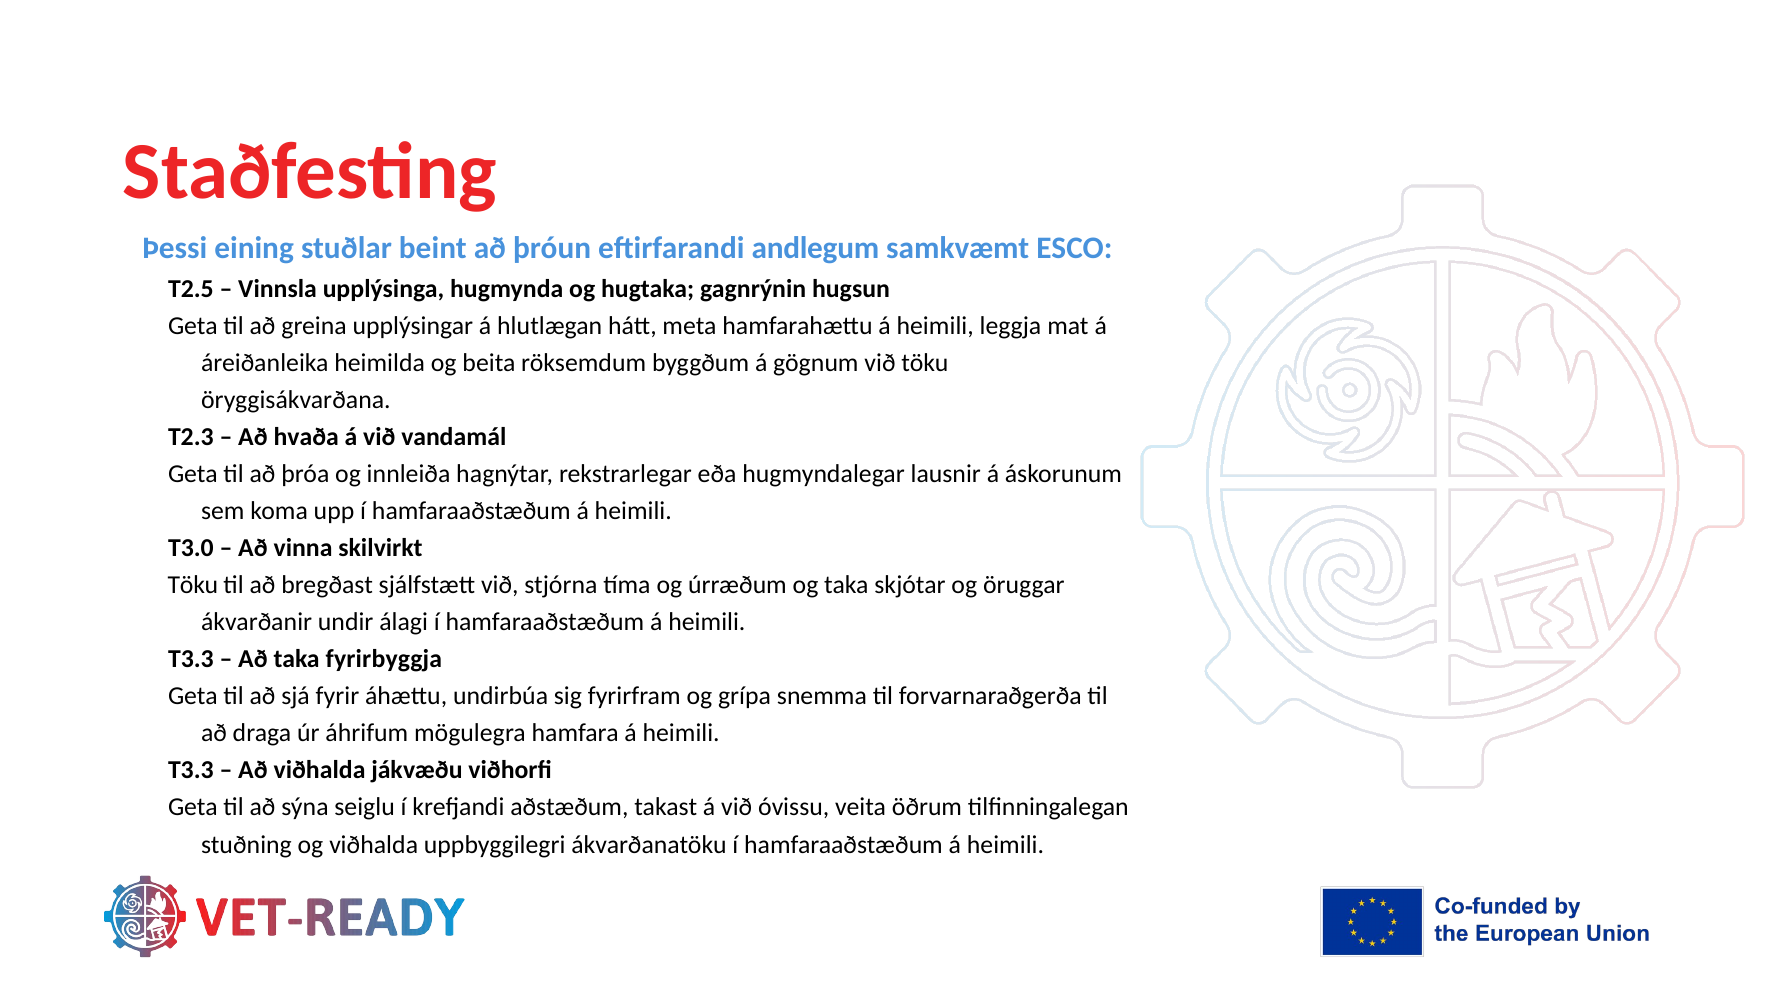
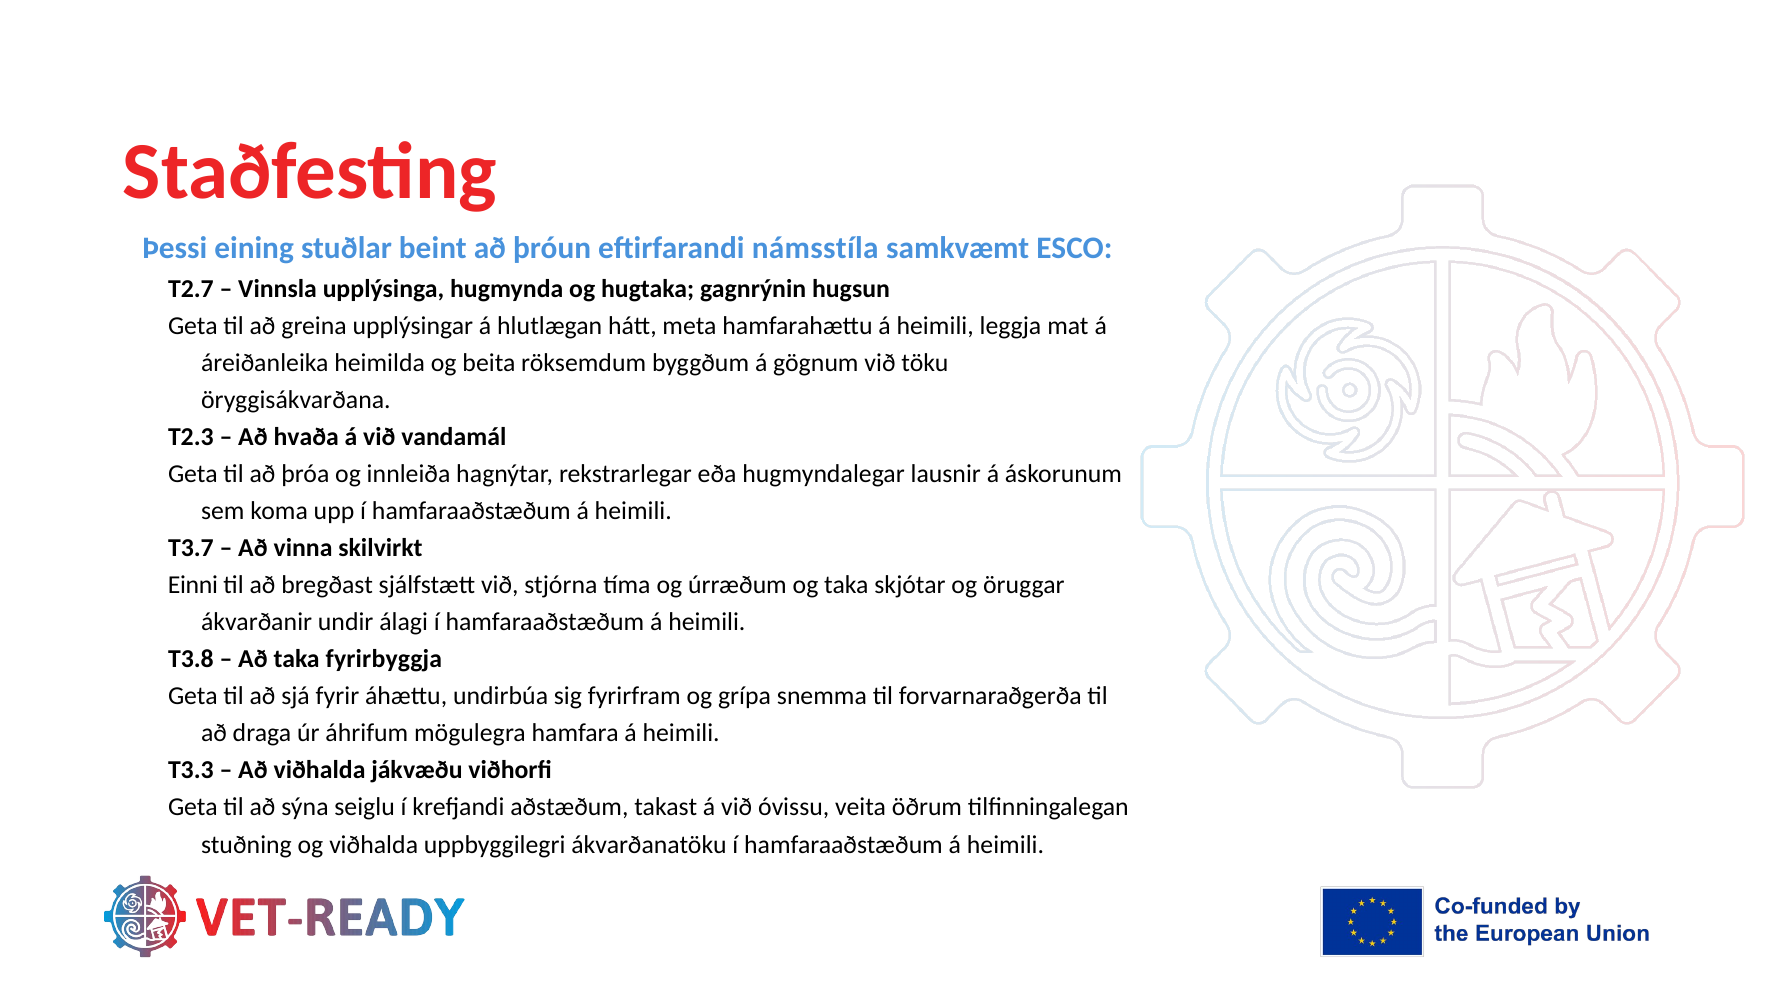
andlegum: andlegum -> námsstíla
T2.5: T2.5 -> T2.7
T3.0: T3.0 -> T3.7
Töku at (193, 585): Töku -> Einni
T3.3 at (191, 659): T3.3 -> T3.8
